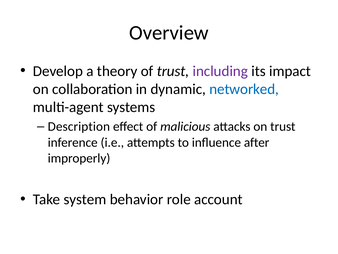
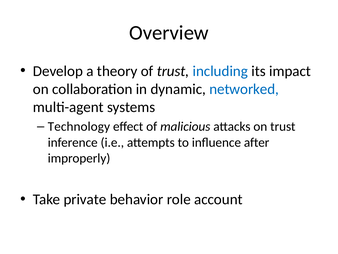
including colour: purple -> blue
Description: Description -> Technology
system: system -> private
